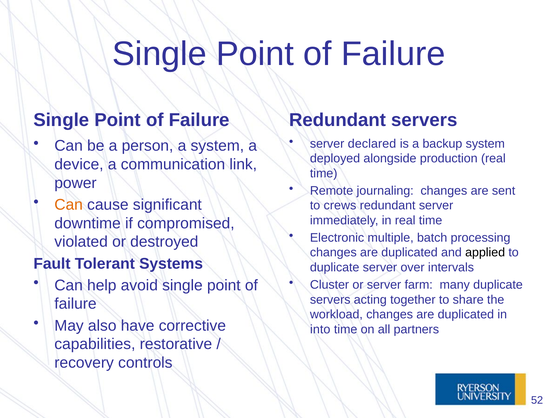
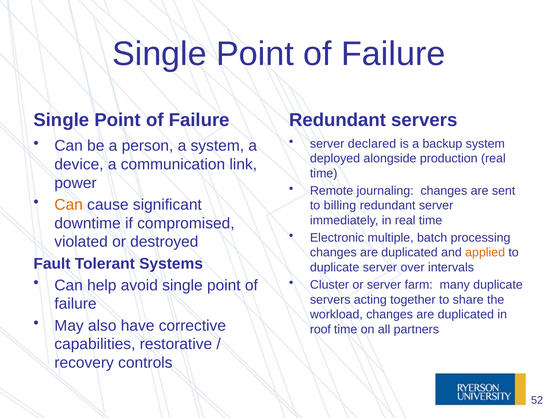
crews: crews -> billing
applied colour: black -> orange
into: into -> roof
